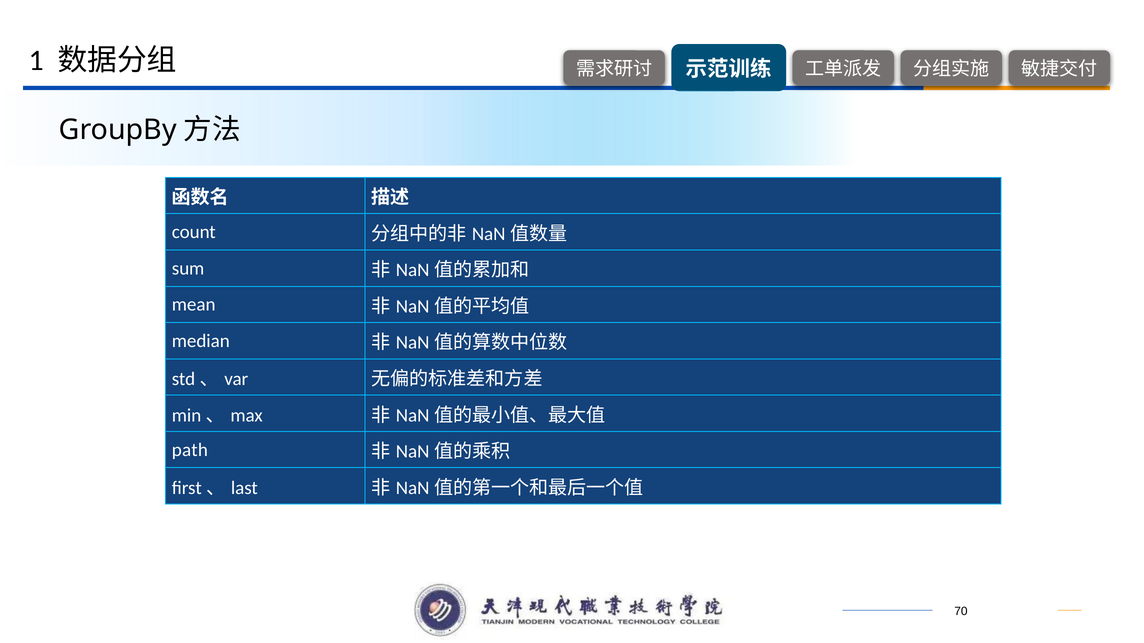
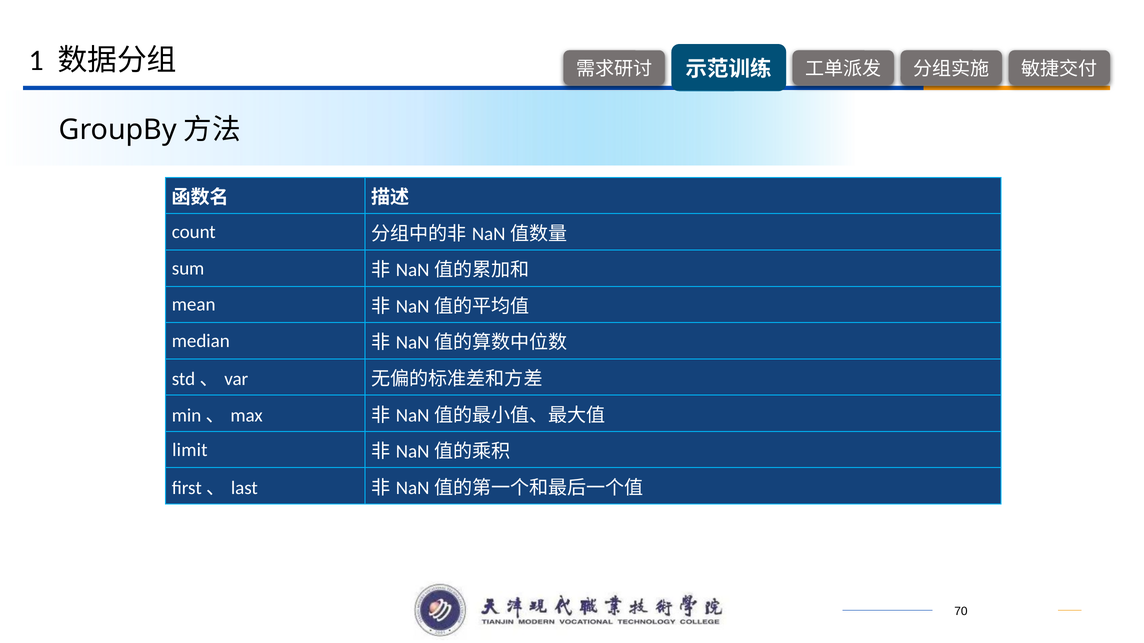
path: path -> limit
